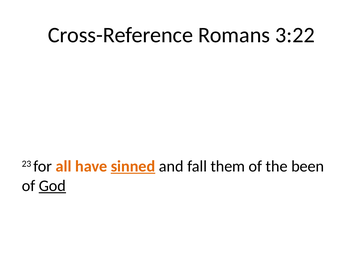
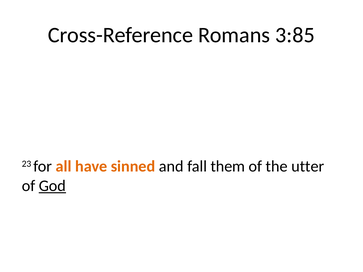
3:22: 3:22 -> 3:85
sinned underline: present -> none
been: been -> utter
